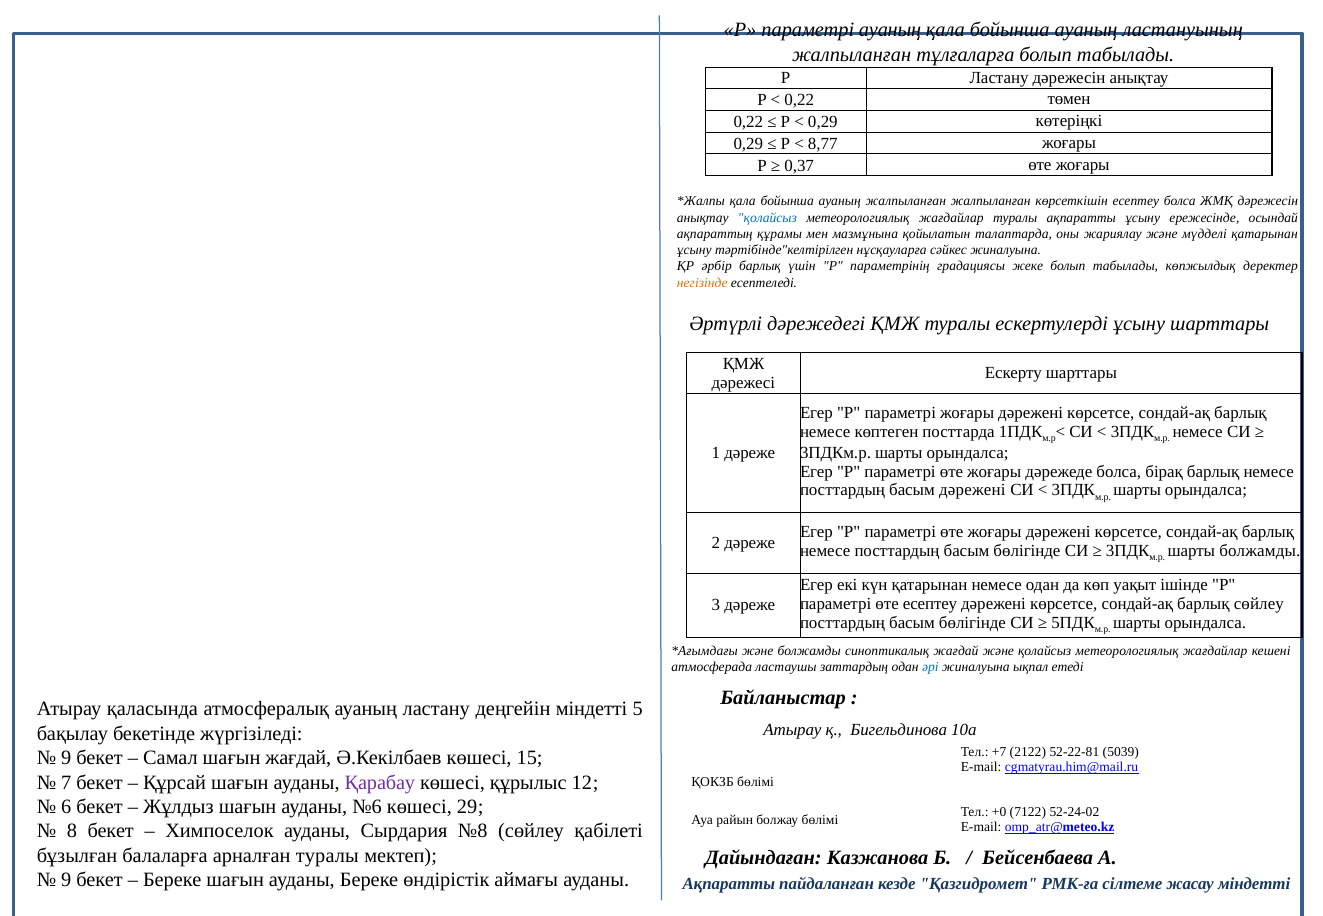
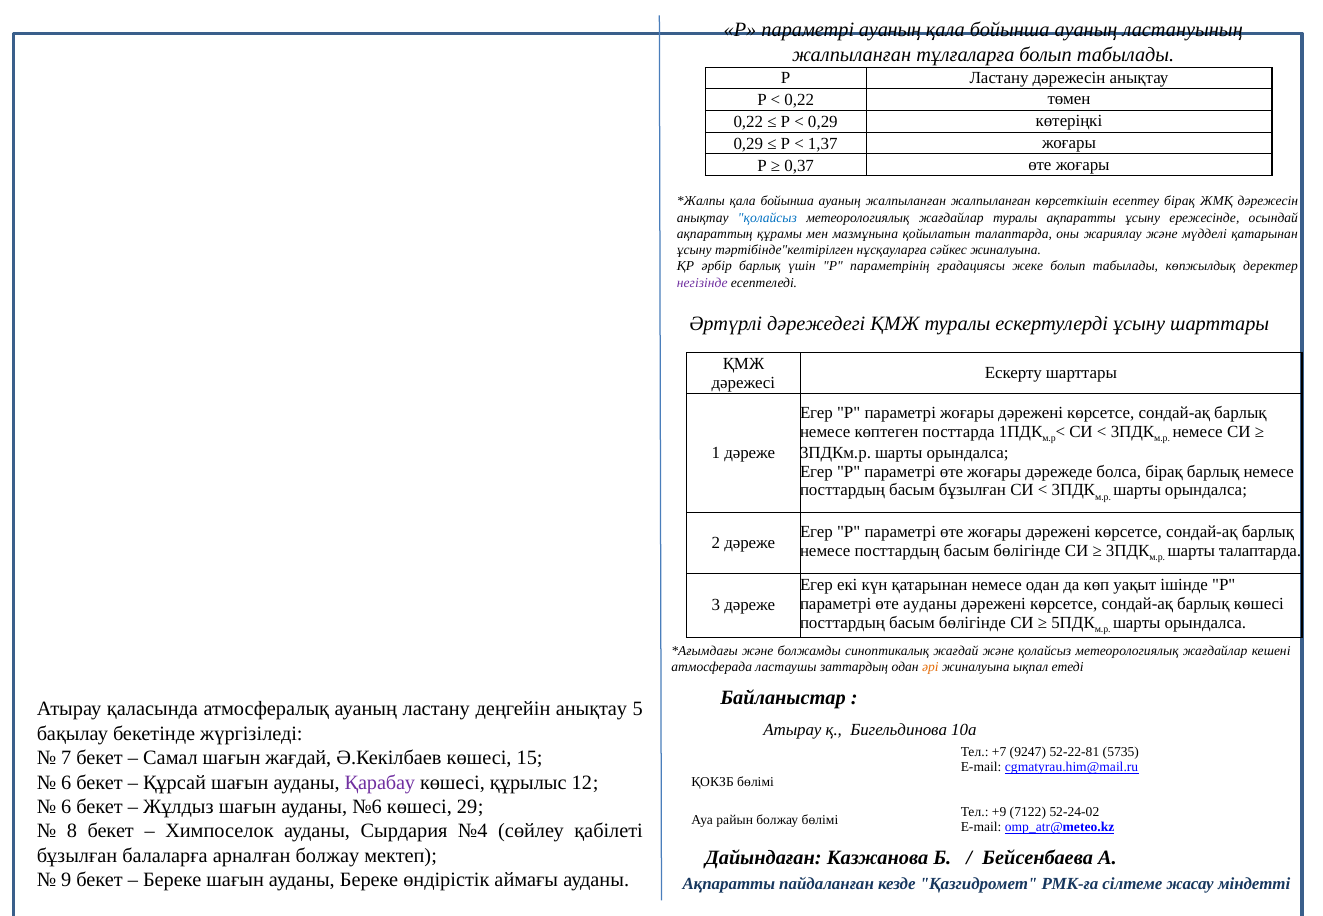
8,77: 8,77 -> 1,37
есептеу болса: болса -> бірақ
негізінде colour: orange -> purple
басым дәрежені: дәрежені -> бұзылған
шарты болжамды: болжамды -> талаптарда
өте есептеу: есептеу -> ауданы
барлық сөйлеу: сөйлеу -> көшесі
әрі colour: blue -> orange
деңгейін міндетті: міндетті -> анықтау
2122: 2122 -> 9247
5039: 5039 -> 5735
9 at (66, 758): 9 -> 7
7 at (66, 782): 7 -> 6
+0: +0 -> +9
№8: №8 -> №4
арналған туралы: туралы -> болжау
